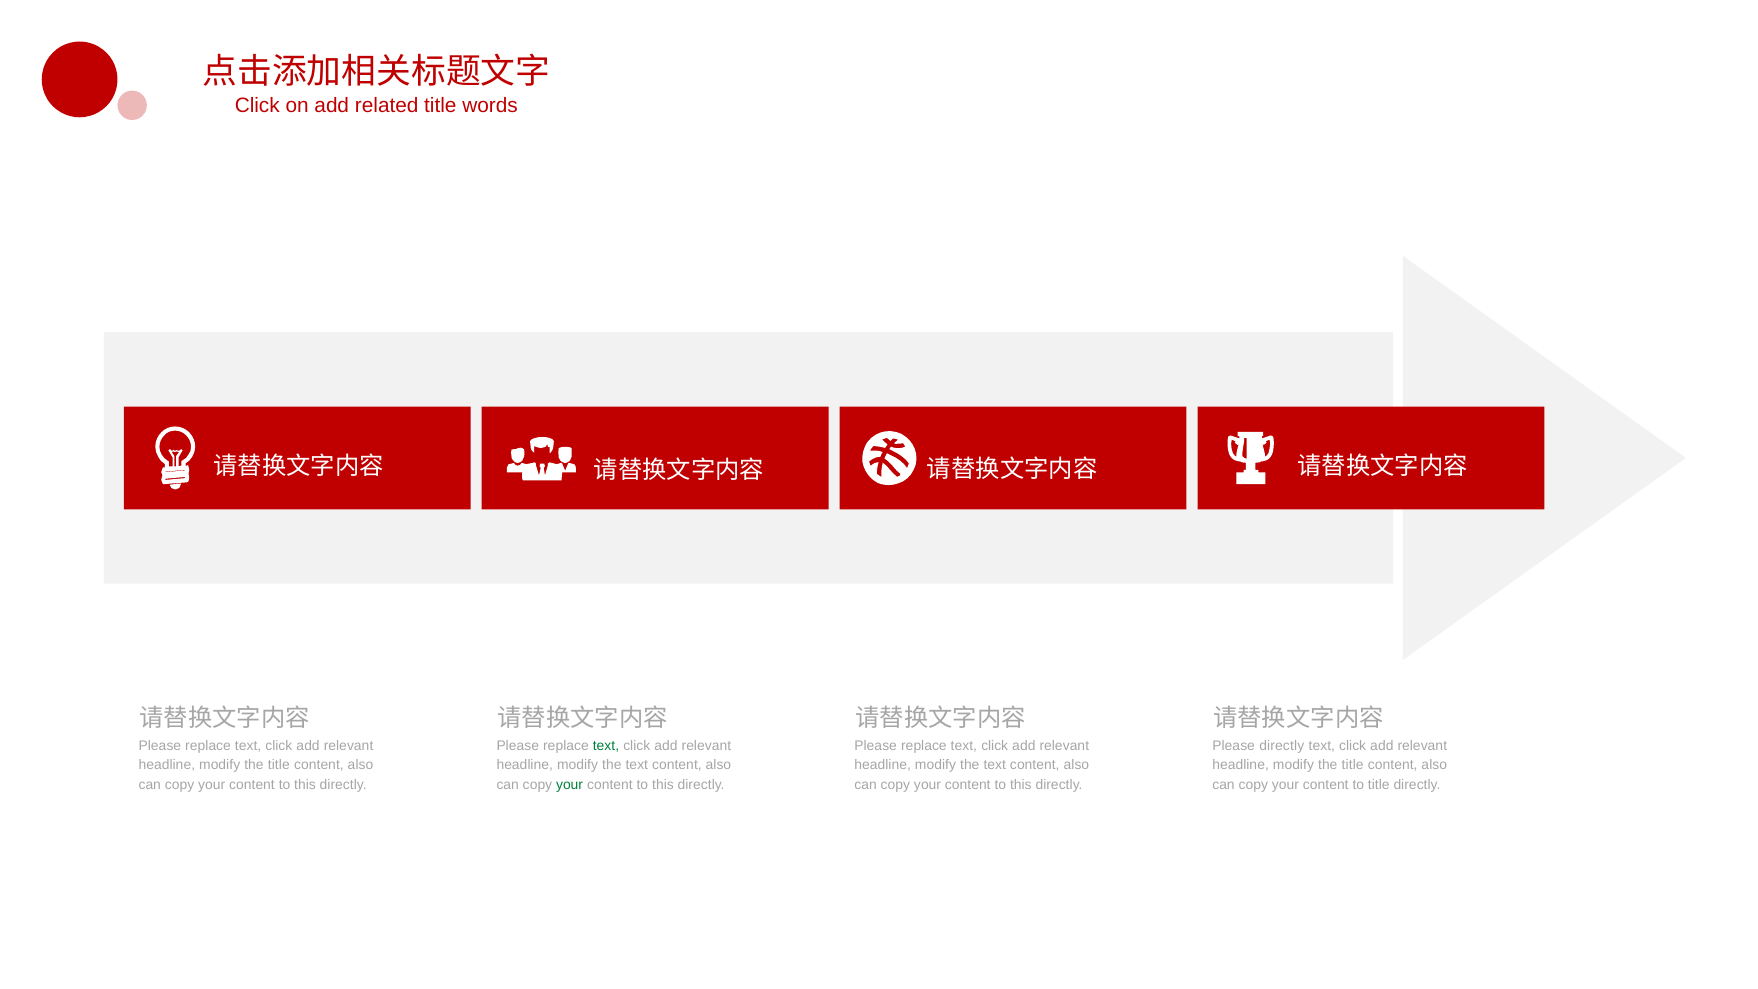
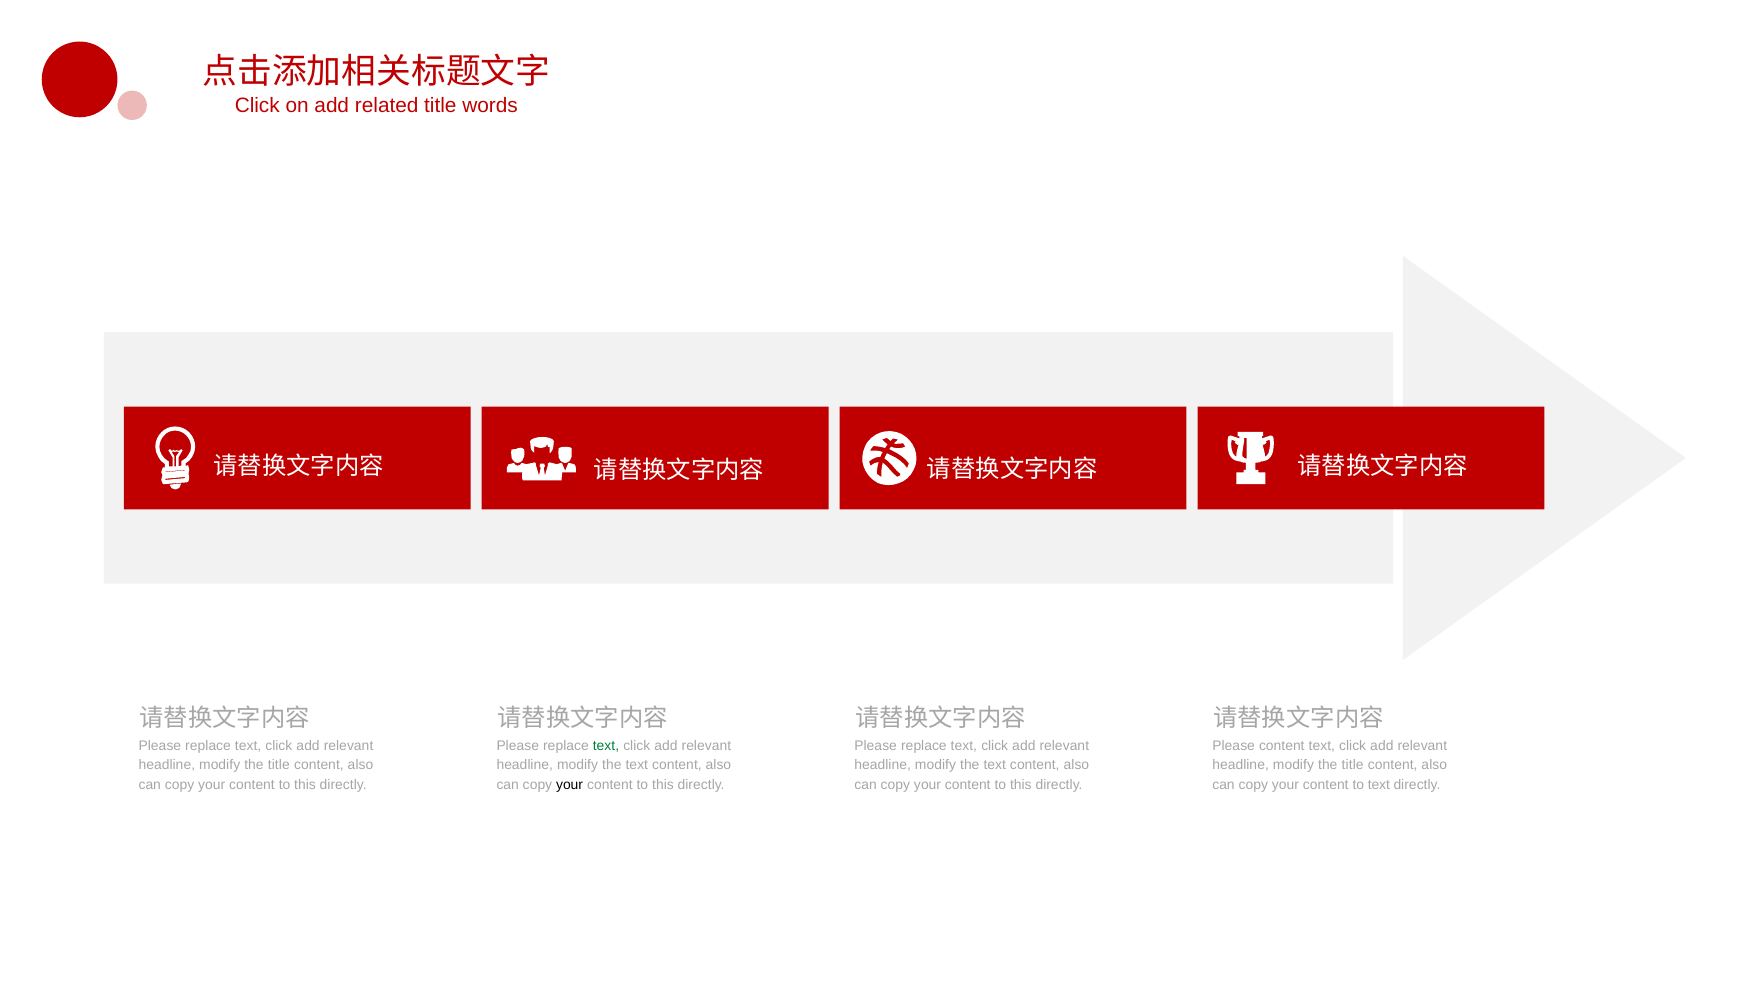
Please directly: directly -> content
your at (570, 785) colour: green -> black
to title: title -> text
